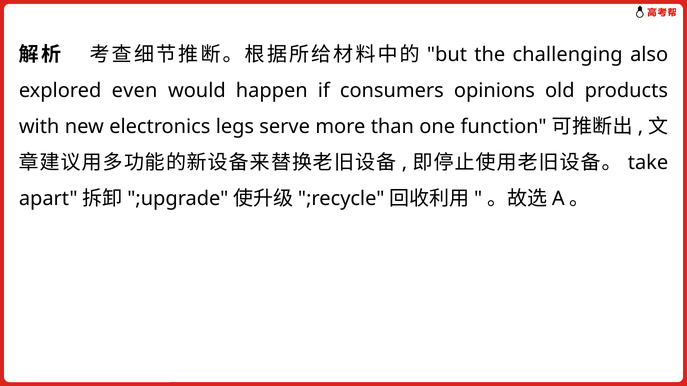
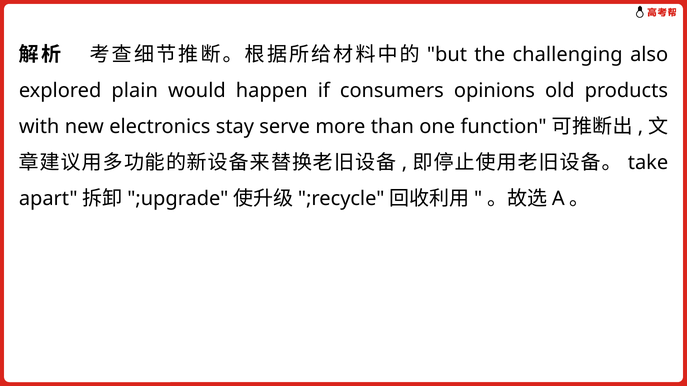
even: even -> plain
legs: legs -> stay
